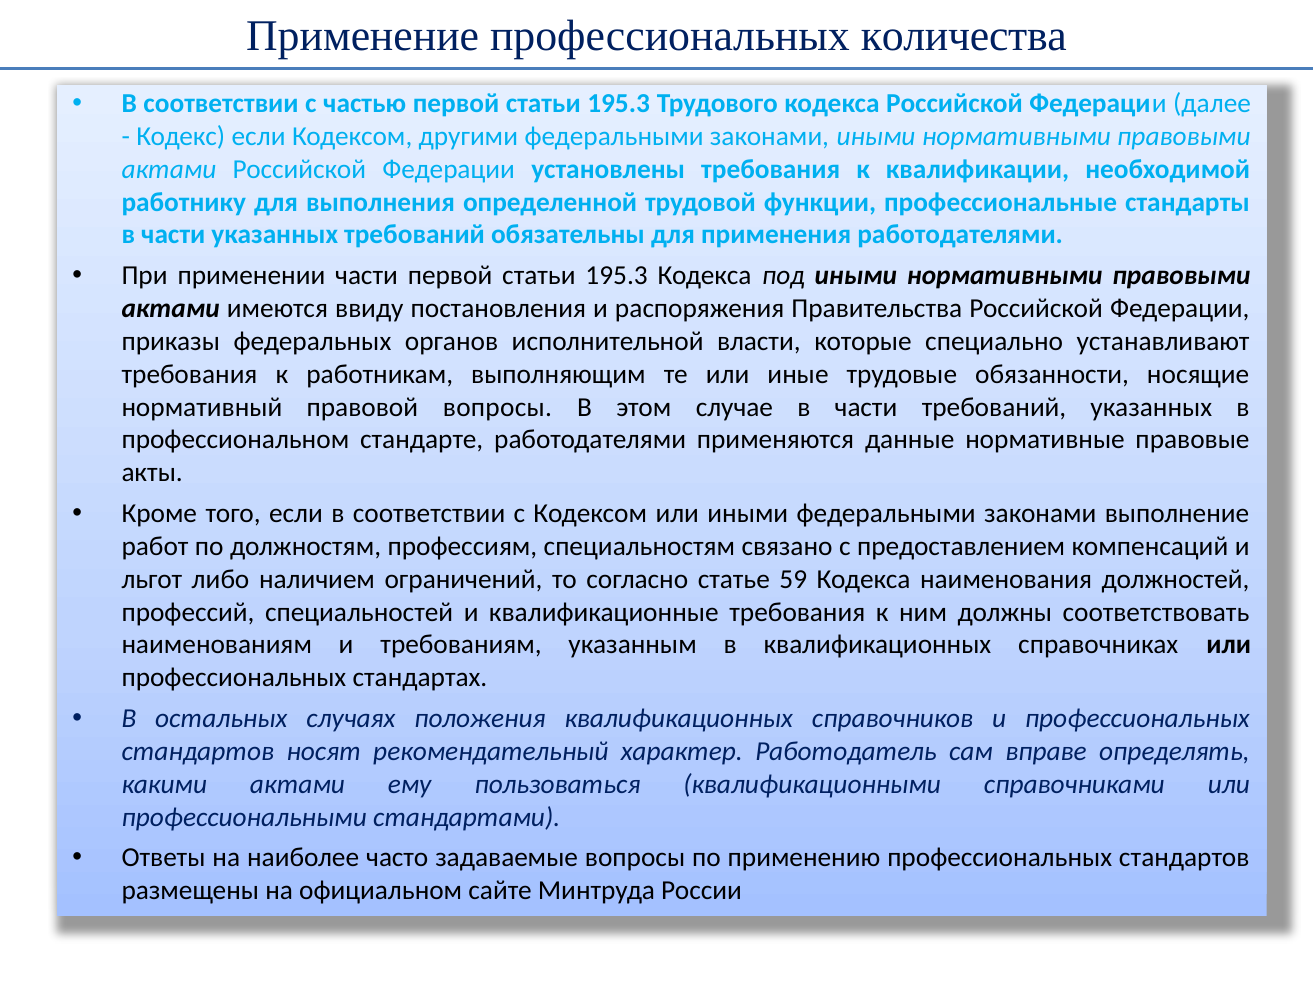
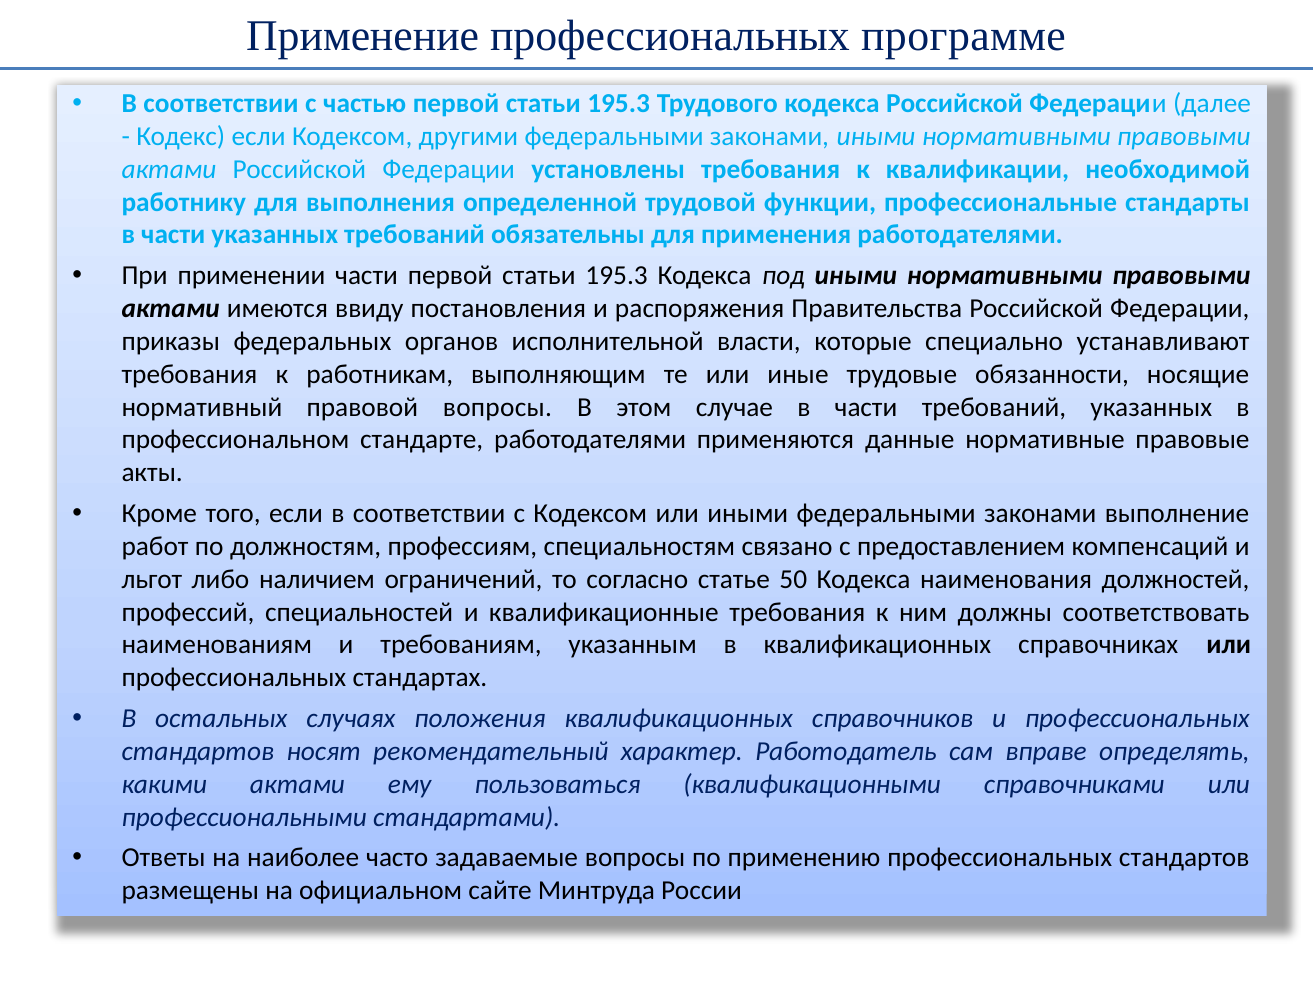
количества: количества -> программе
59: 59 -> 50
